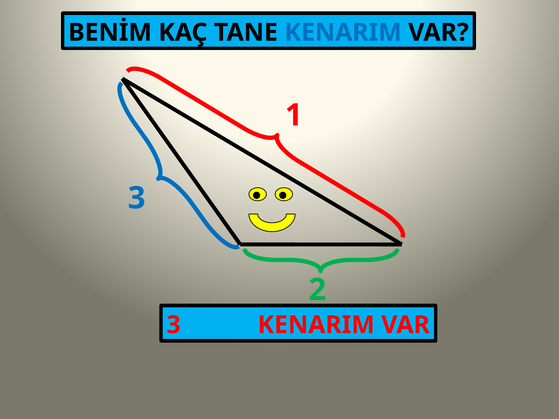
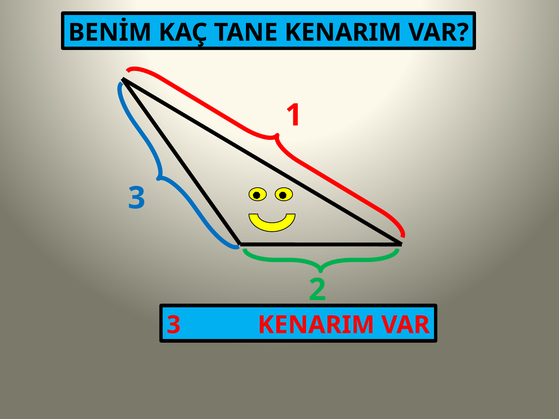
KENARIM at (343, 32) colour: blue -> black
